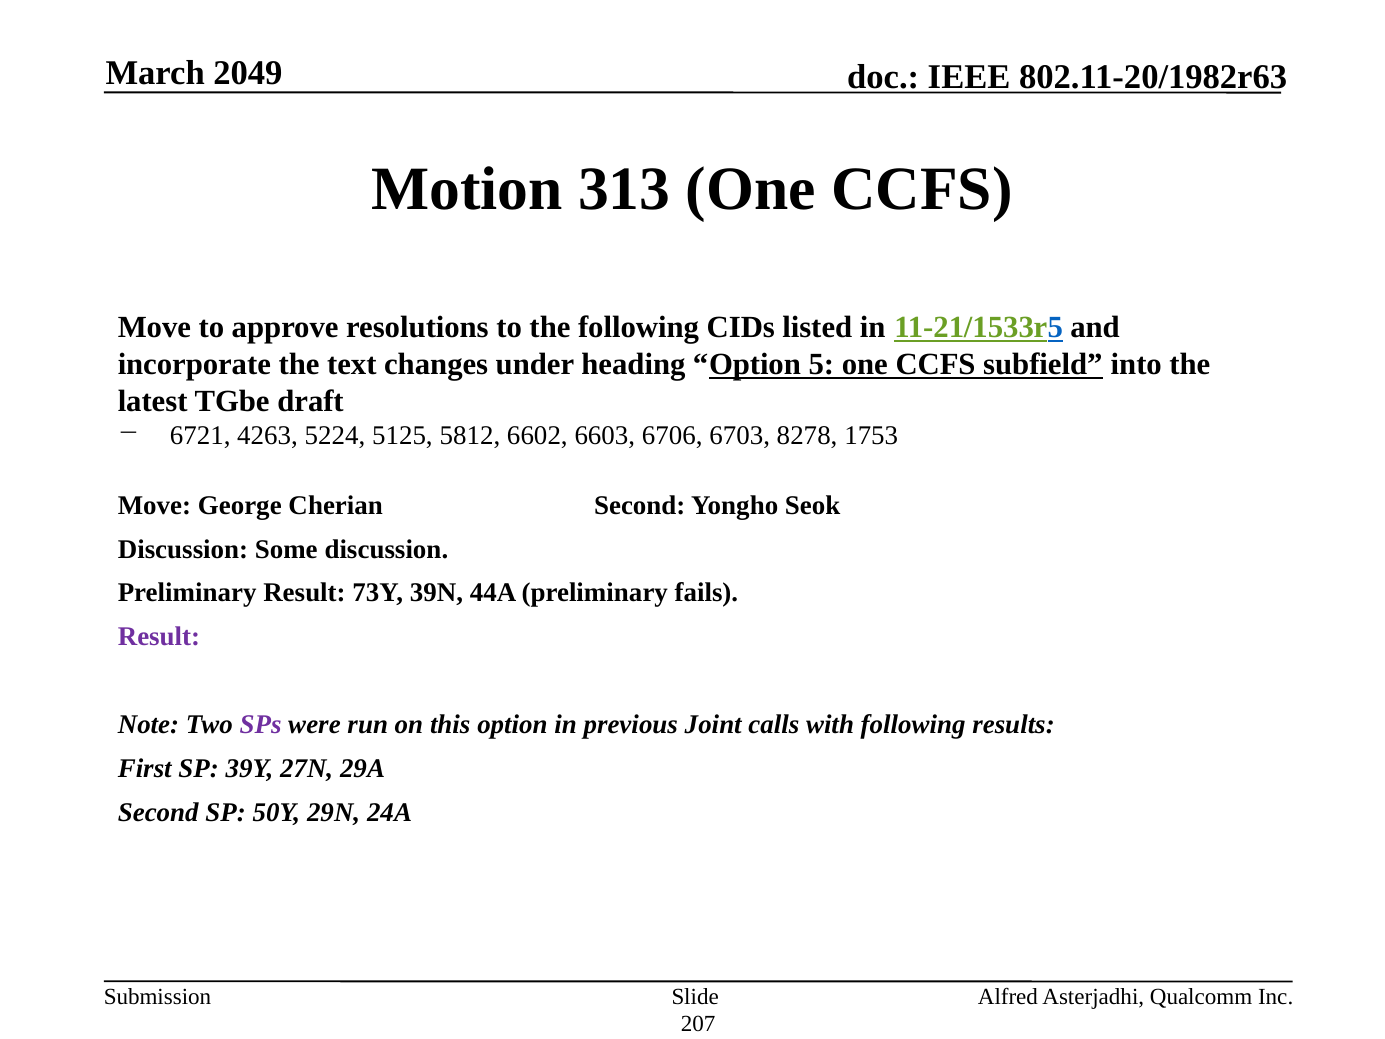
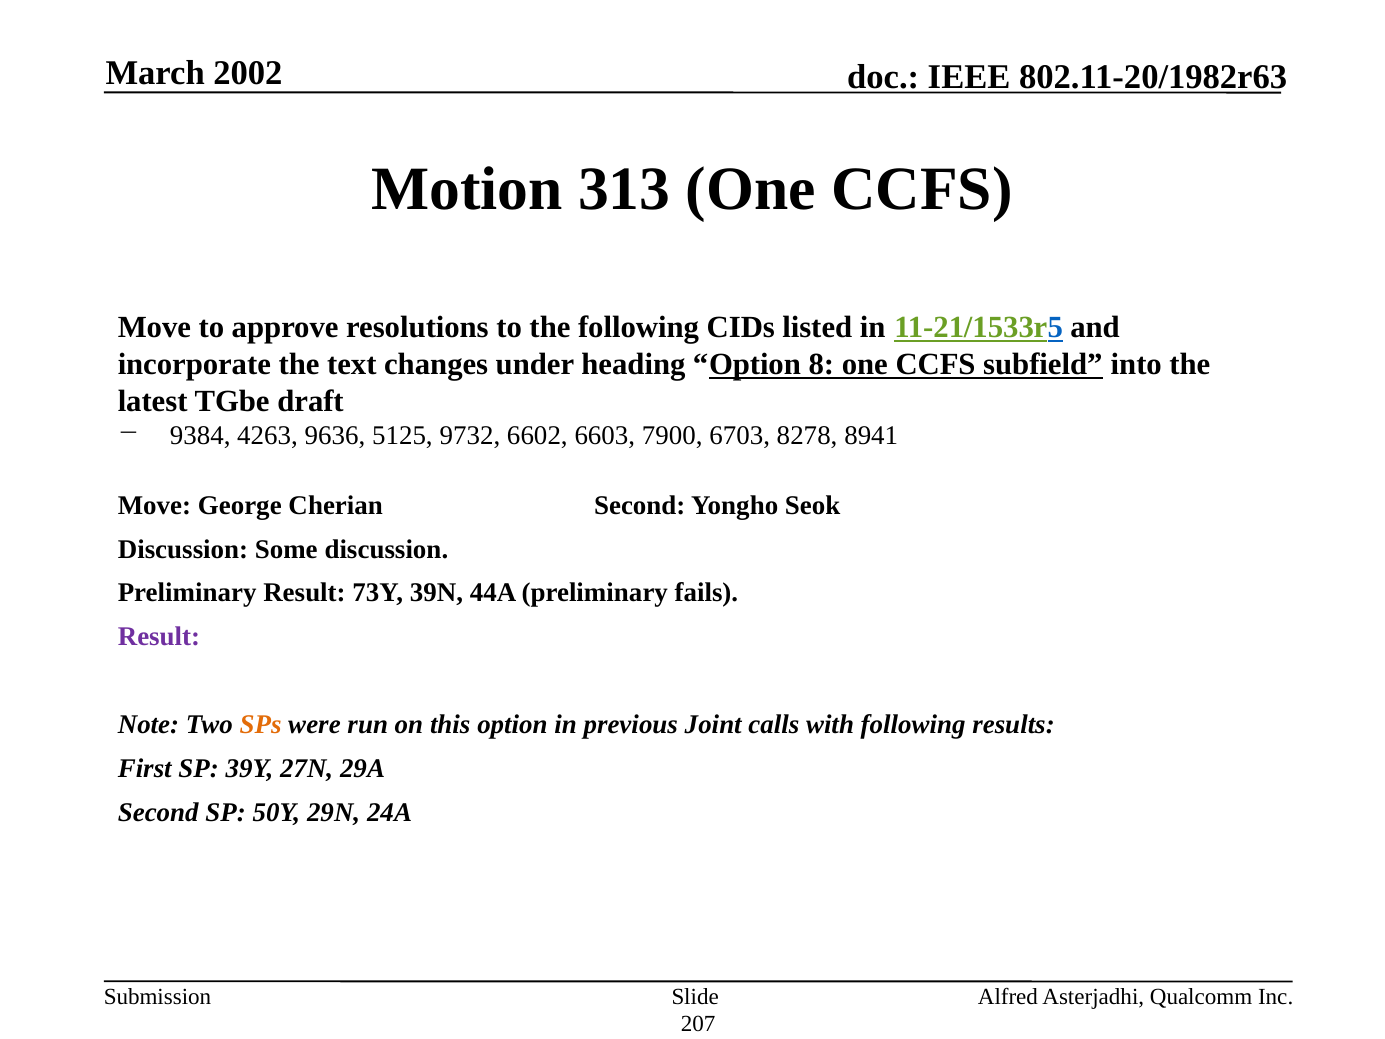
2049: 2049 -> 2002
5: 5 -> 8
6721: 6721 -> 9384
5224: 5224 -> 9636
5812: 5812 -> 9732
6706: 6706 -> 7900
1753: 1753 -> 8941
SPs colour: purple -> orange
